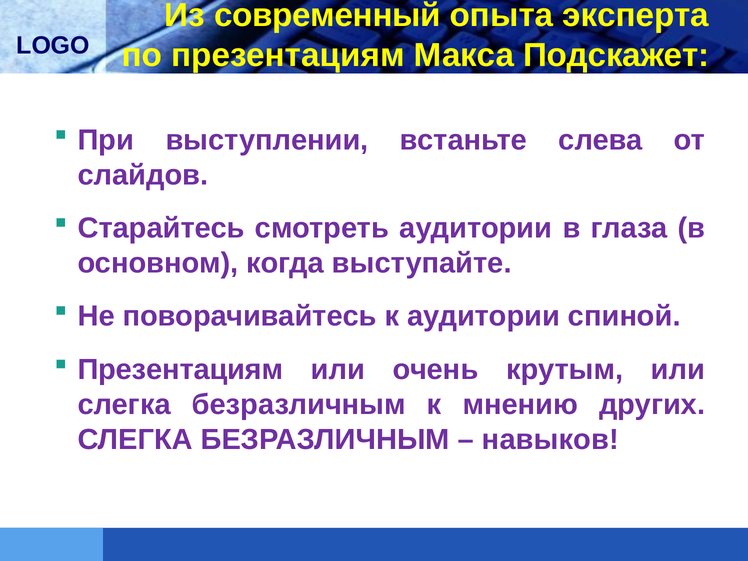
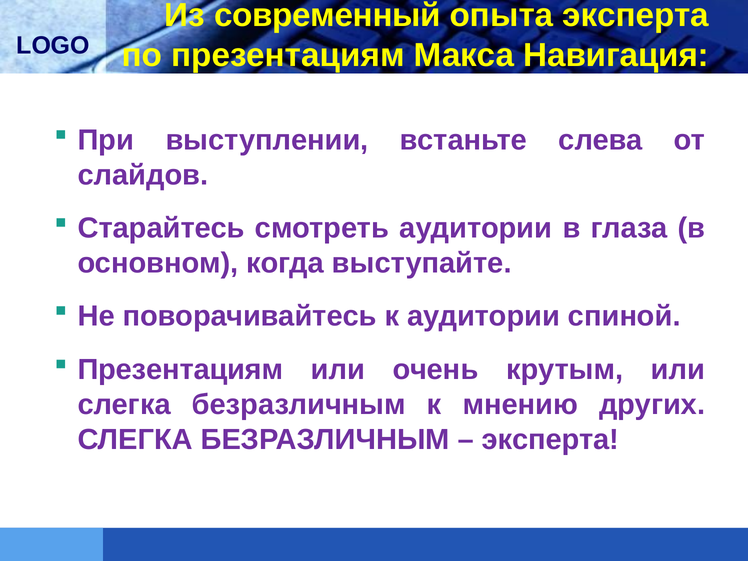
Подскажет: Подскажет -> Навигация
навыков at (550, 439): навыков -> эксперта
